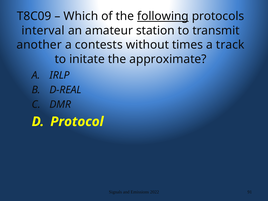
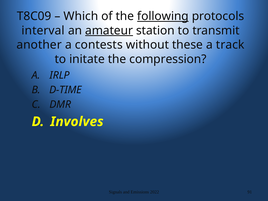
amateur underline: none -> present
times: times -> these
approximate: approximate -> compression
D-REAL: D-REAL -> D-TIME
Protocol: Protocol -> Involves
